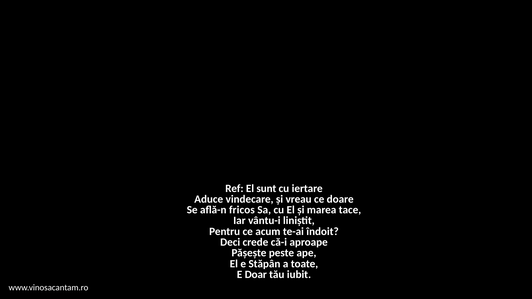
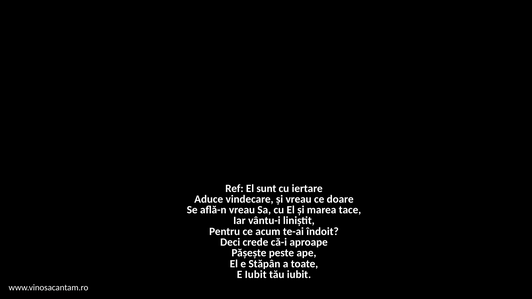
află-n fricos: fricos -> vreau
E Doar: Doar -> Iubit
